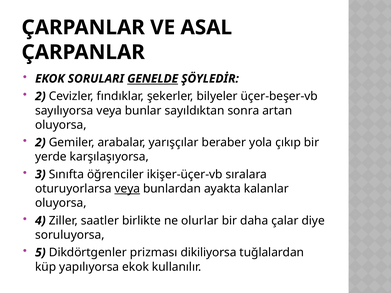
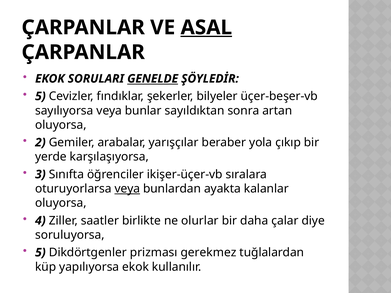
ASAL underline: none -> present
2 at (40, 96): 2 -> 5
dikiliyorsa: dikiliyorsa -> gerekmez
